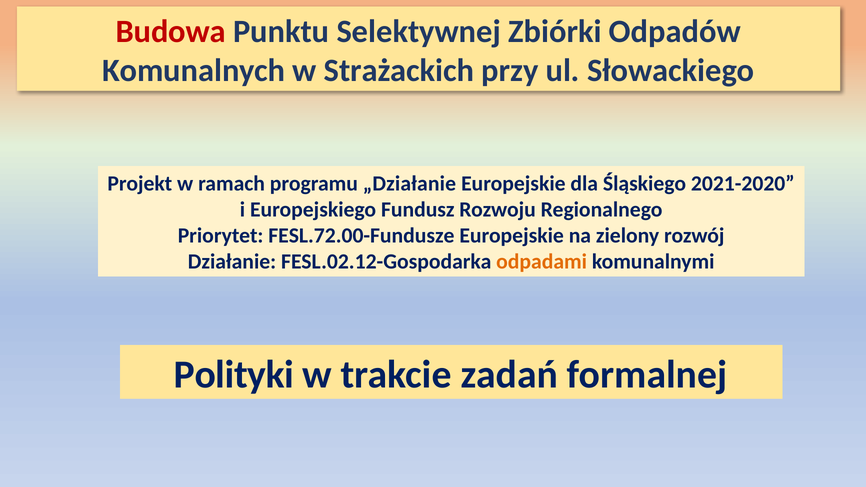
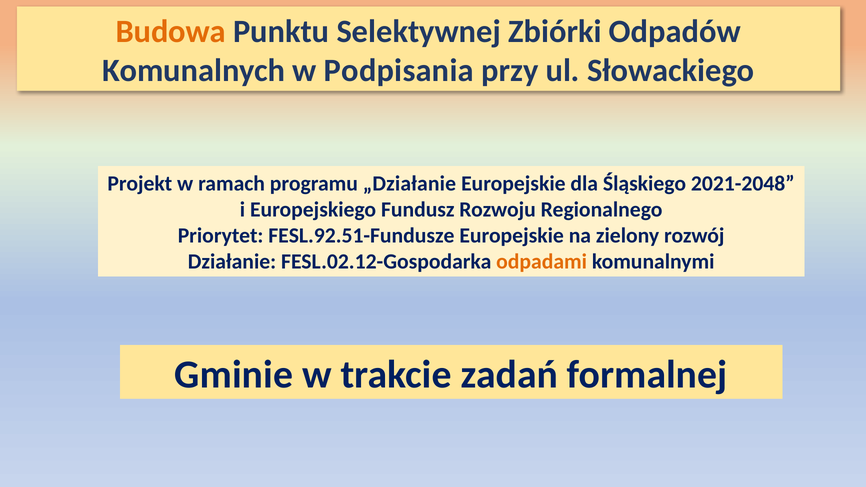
Budowa colour: red -> orange
Strażackich: Strażackich -> Podpisania
2021-2020: 2021-2020 -> 2021-2048
FESL.72.00-Fundusze: FESL.72.00-Fundusze -> FESL.92.51-Fundusze
Polityki: Polityki -> Gminie
